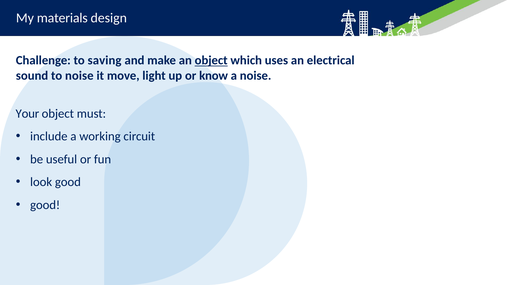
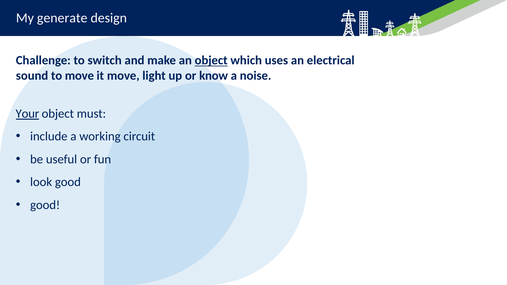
materials: materials -> generate
saving: saving -> switch
to noise: noise -> move
Your underline: none -> present
